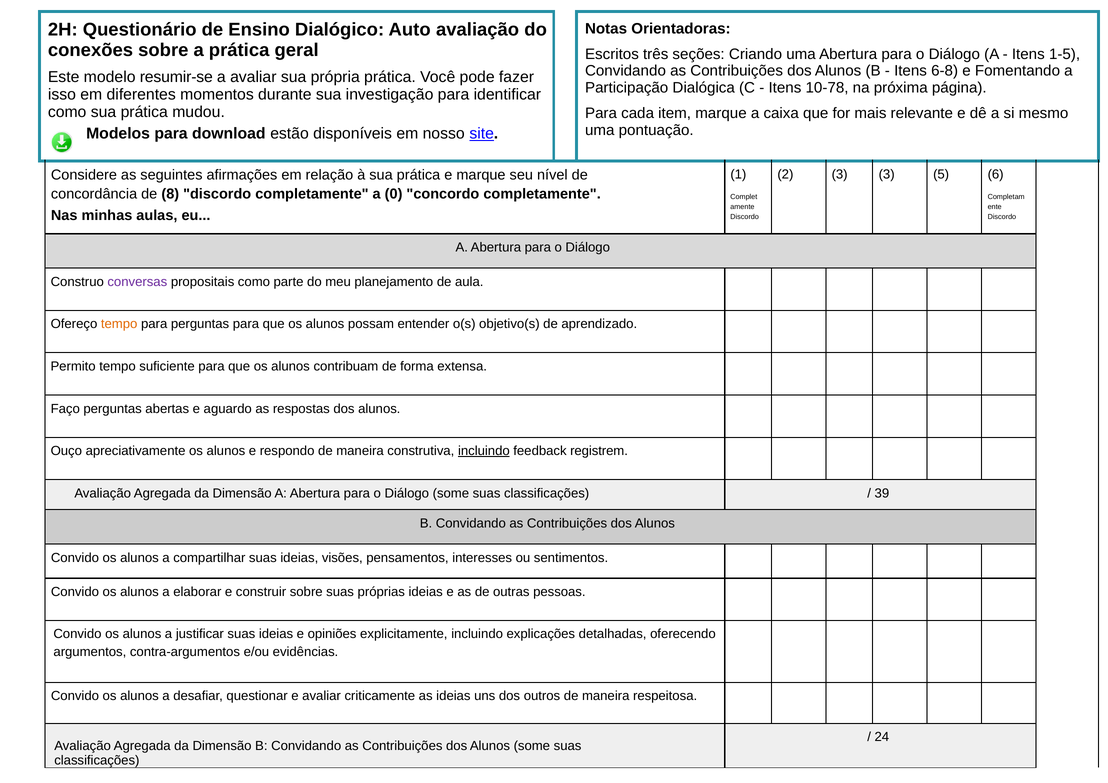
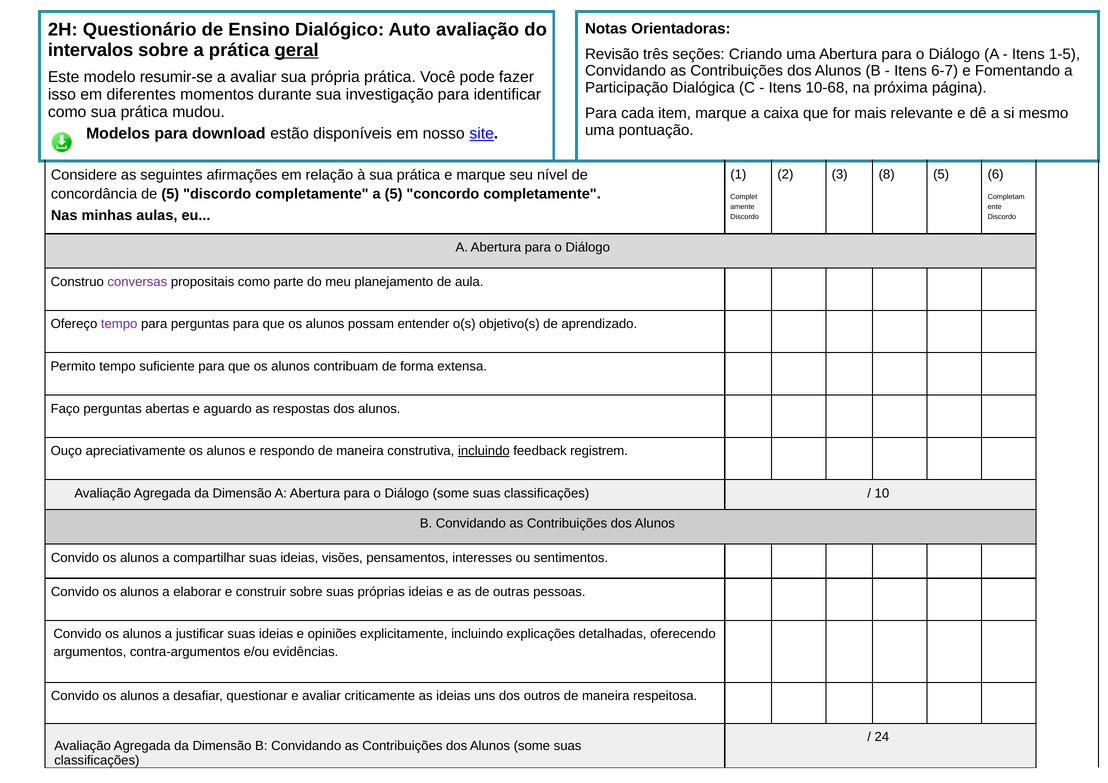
conexões: conexões -> intervalos
geral underline: none -> present
Escritos: Escritos -> Revisão
6-8: 6-8 -> 6-7
10-78: 10-78 -> 10-68
3 3: 3 -> 8
de 8: 8 -> 5
a 0: 0 -> 5
tempo at (119, 324) colour: orange -> purple
39: 39 -> 10
